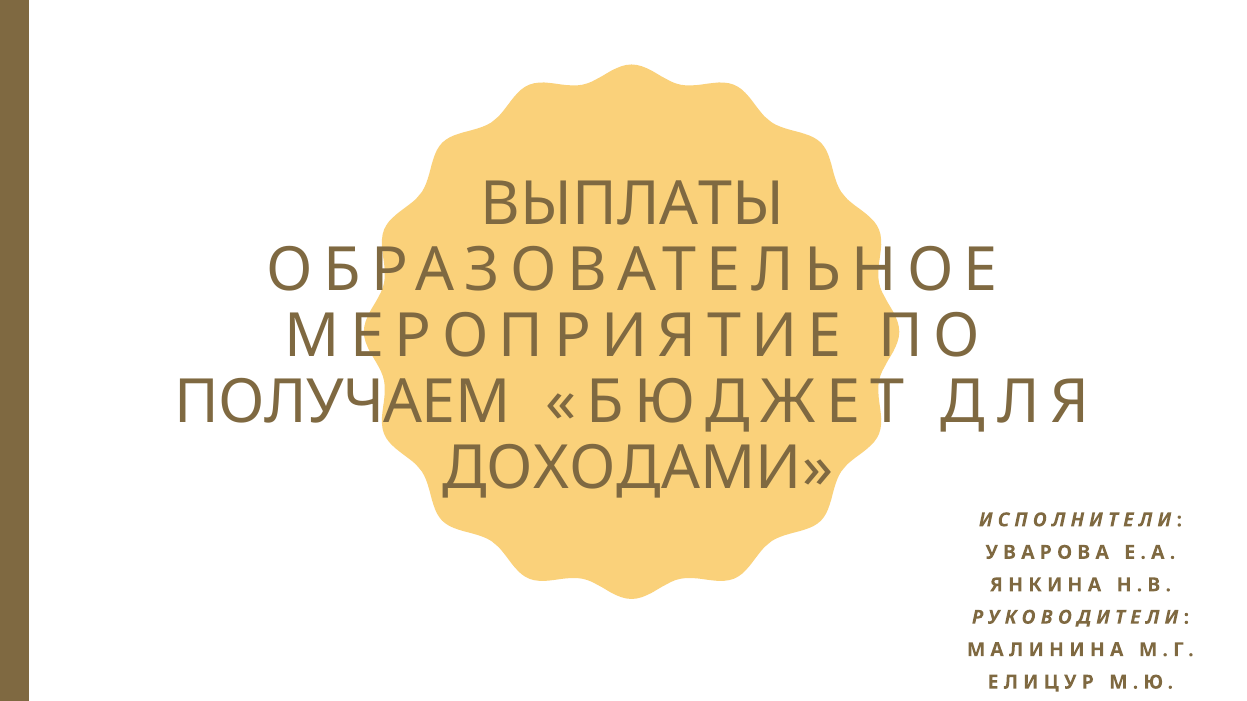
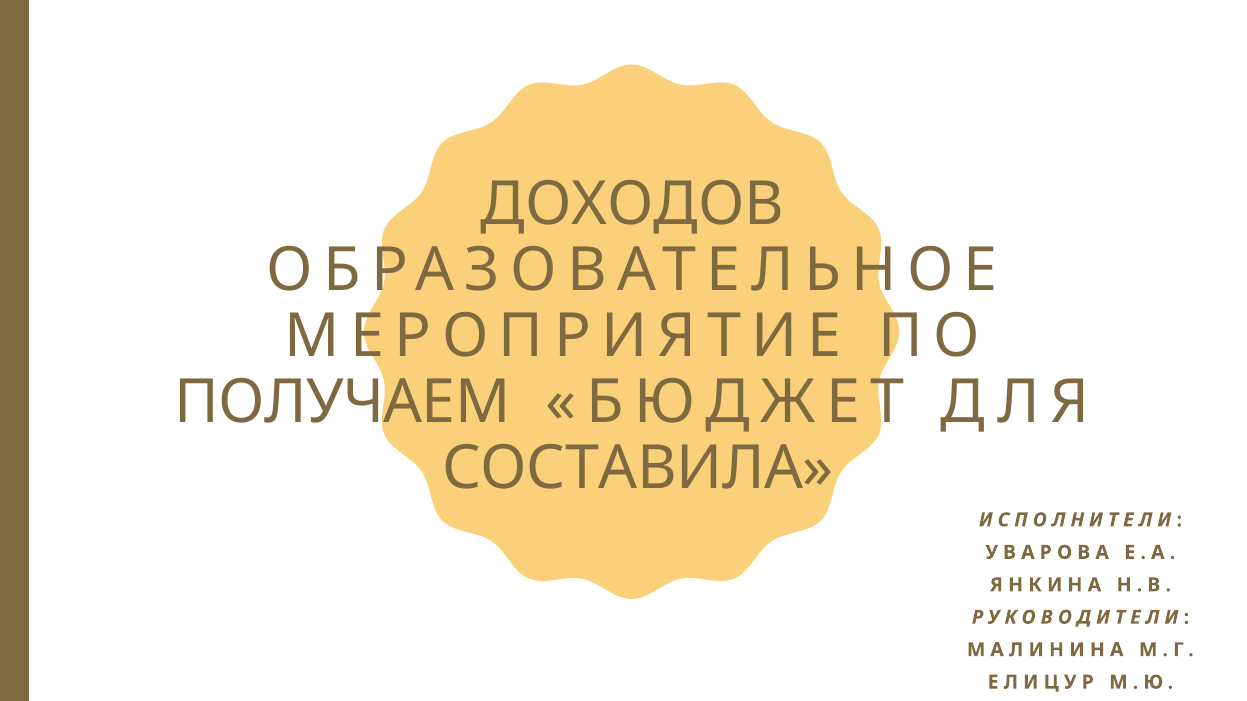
ВЫПЛАТЫ: ВЫПЛАТЫ -> ДОХОДОВ
ДОХОДАМИ: ДОХОДАМИ -> СОСТАВИЛА
